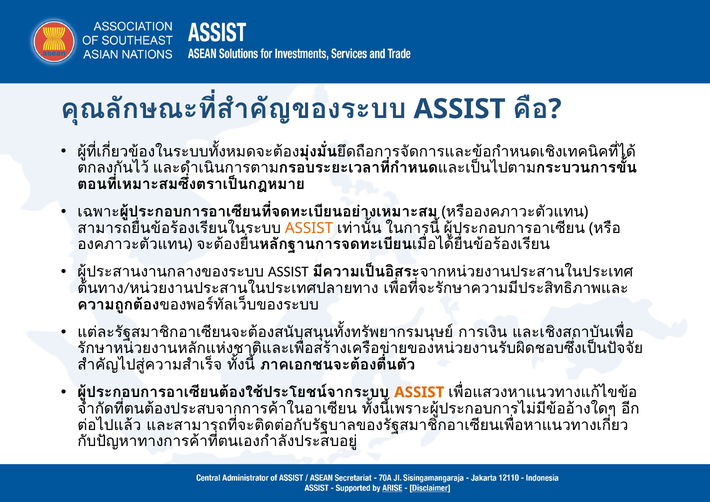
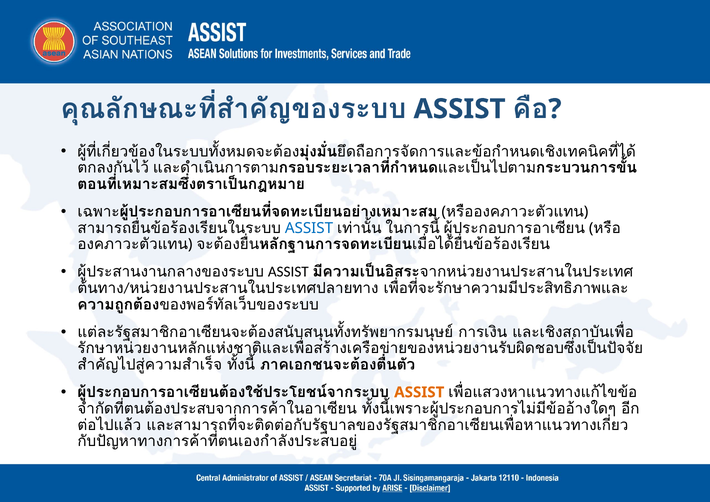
ASSIST at (309, 228) colour: orange -> blue
